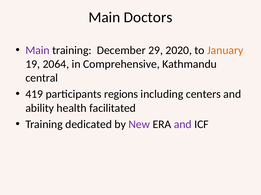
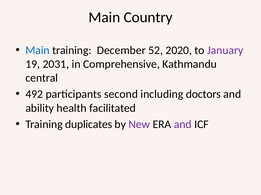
Doctors: Doctors -> Country
Main at (38, 50) colour: purple -> blue
29: 29 -> 52
January colour: orange -> purple
2064: 2064 -> 2031
419: 419 -> 492
regions: regions -> second
centers: centers -> doctors
dedicated: dedicated -> duplicates
